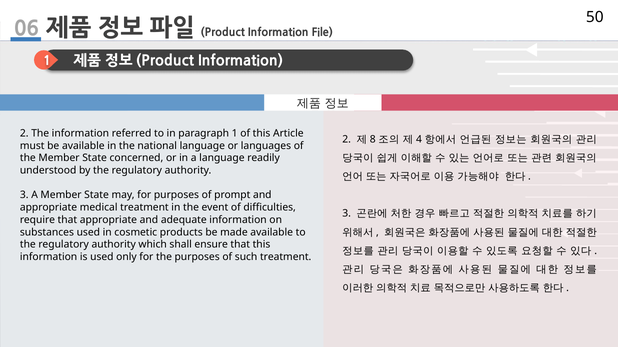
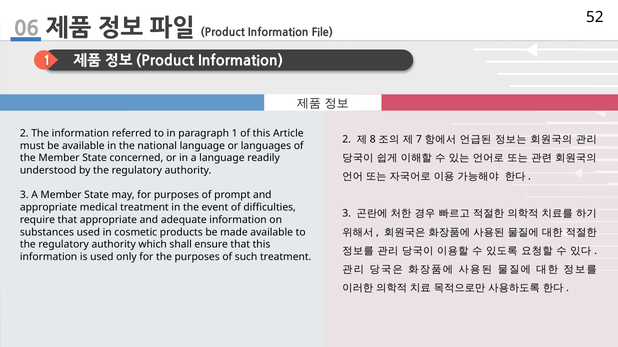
50: 50 -> 52
4: 4 -> 7
